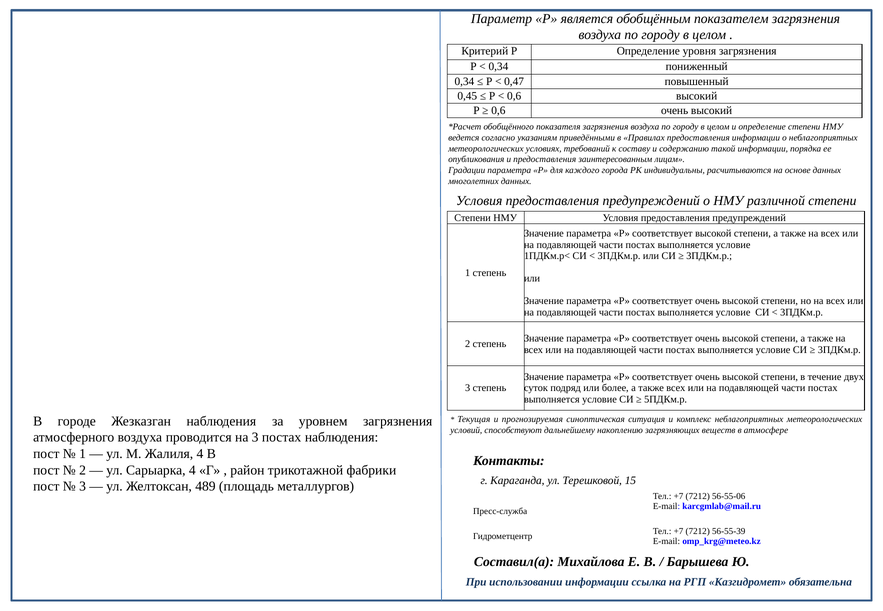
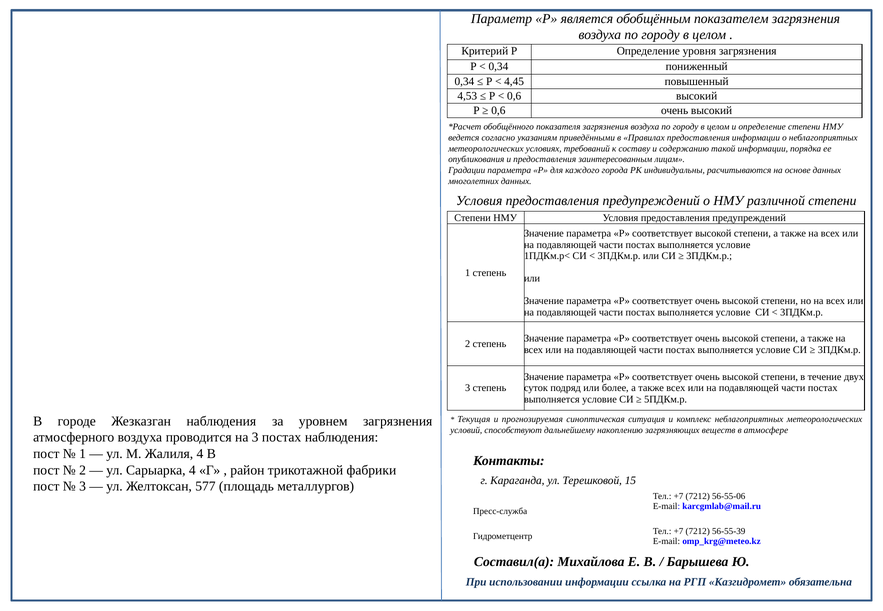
0,47: 0,47 -> 4,45
0,45: 0,45 -> 4,53
489: 489 -> 577
